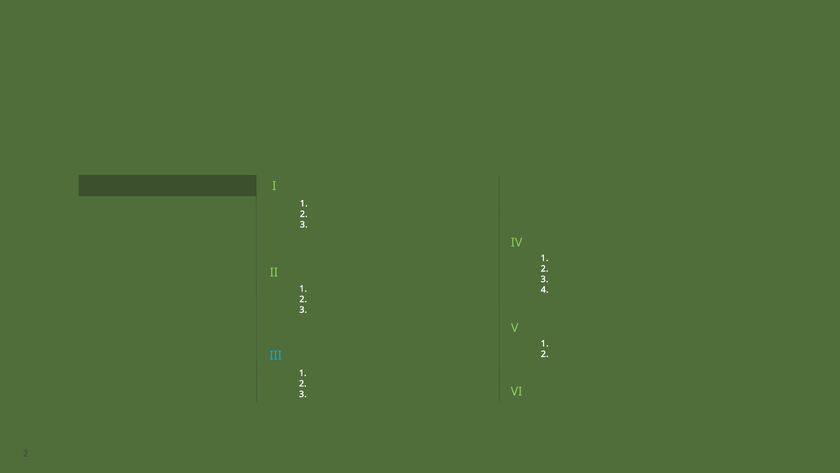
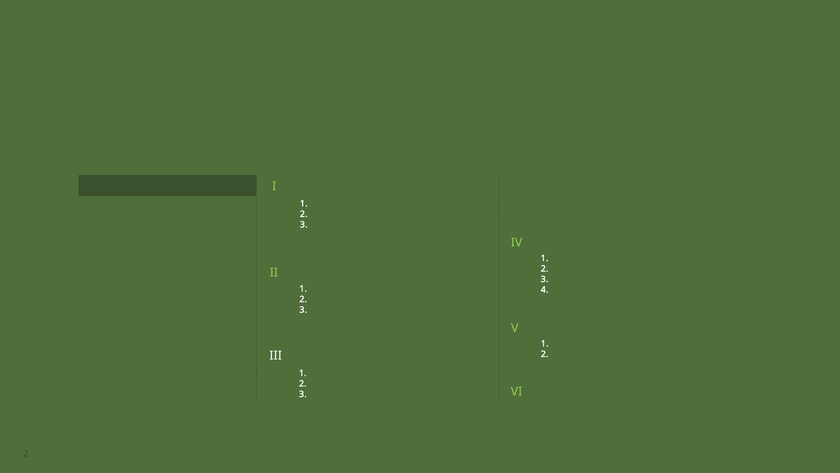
III colour: light blue -> white
